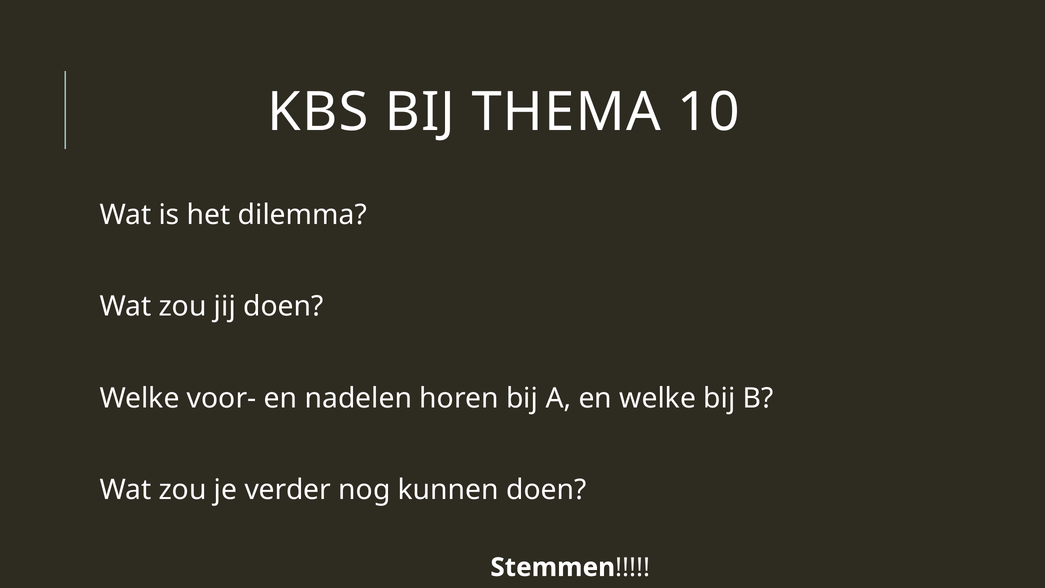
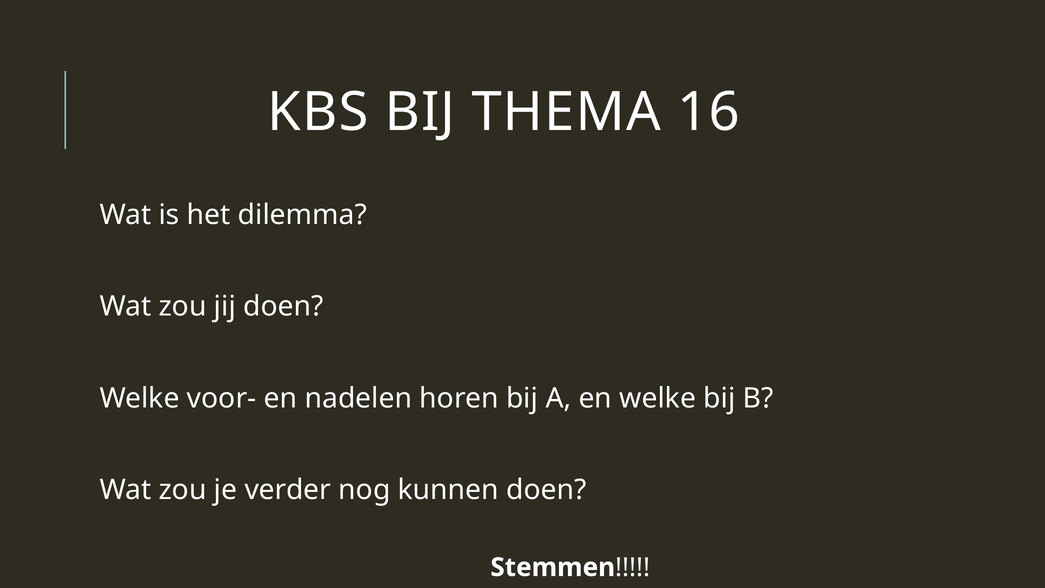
10: 10 -> 16
